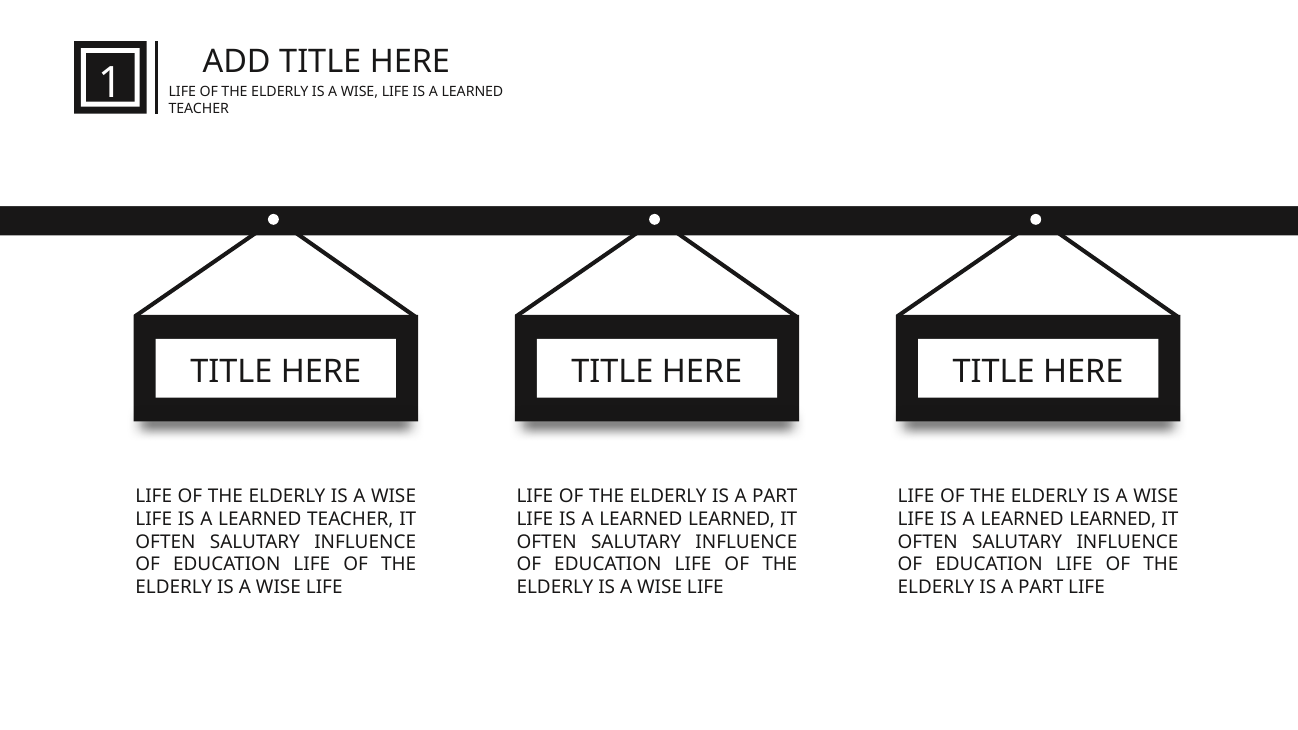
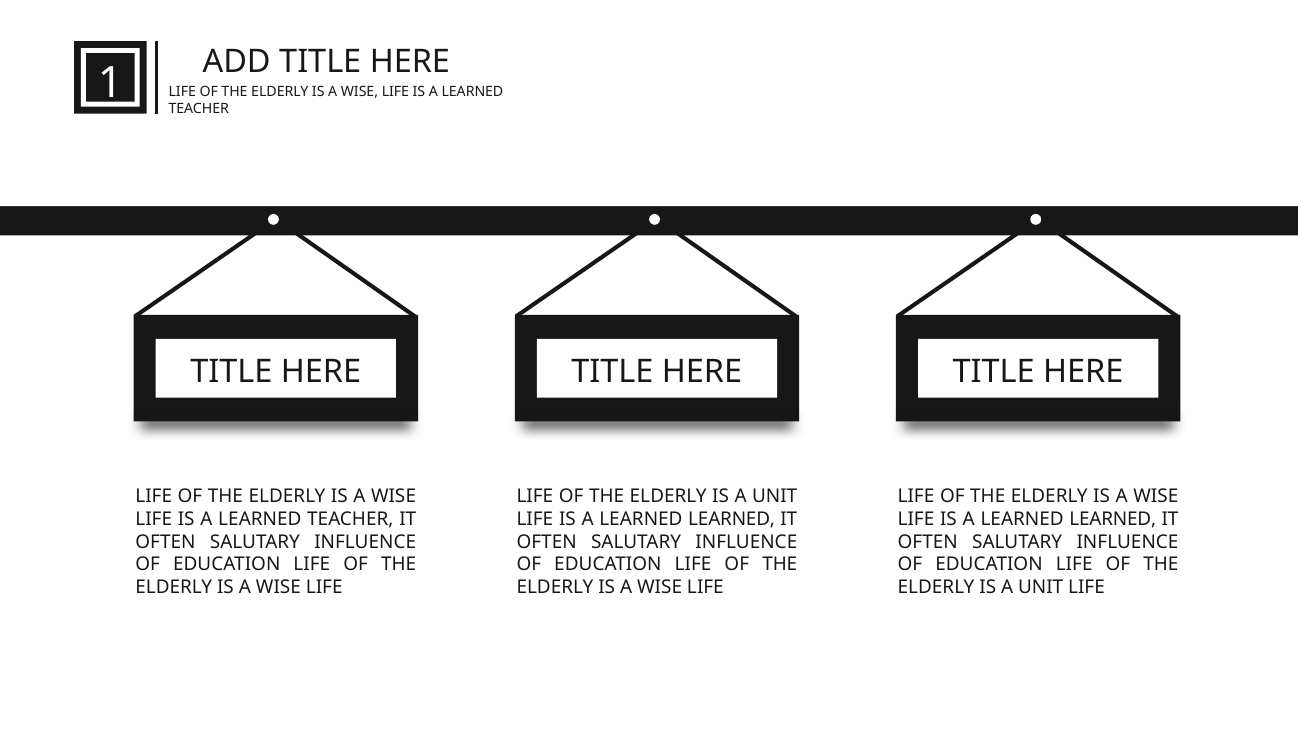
PART at (775, 497): PART -> UNIT
PART at (1041, 587): PART -> UNIT
